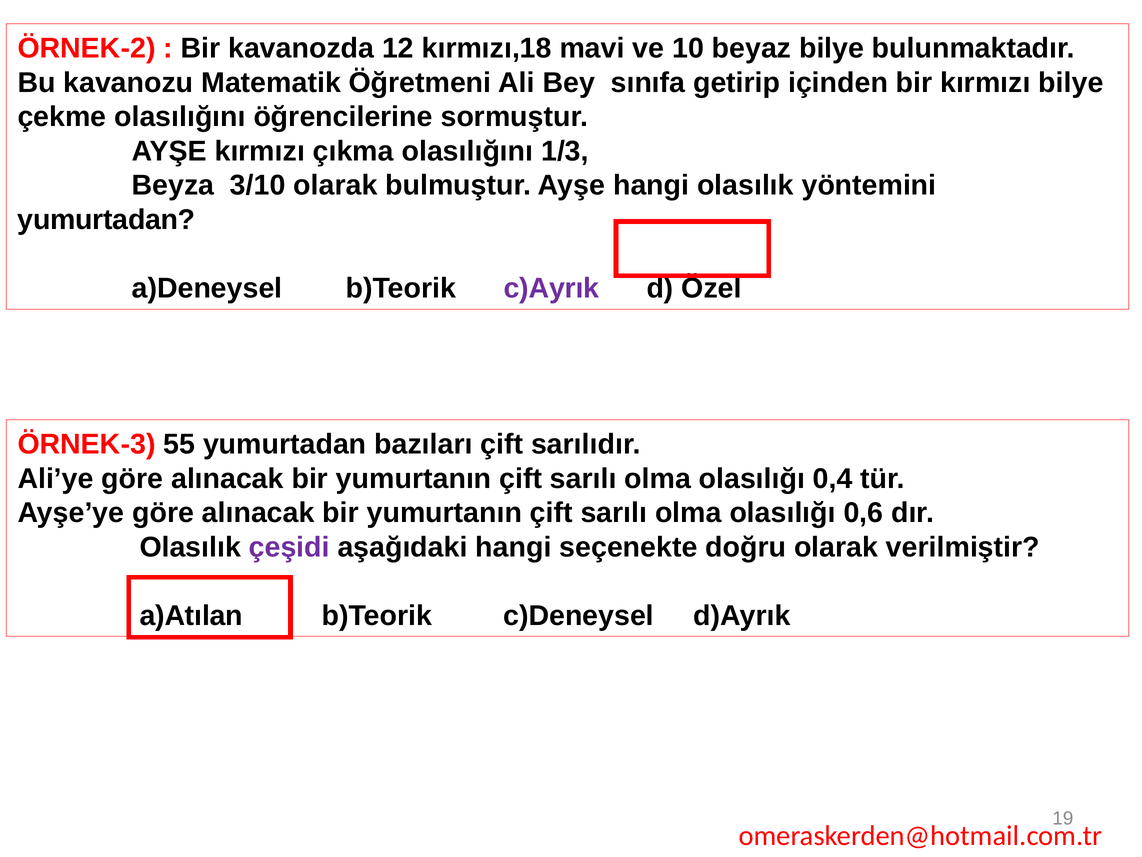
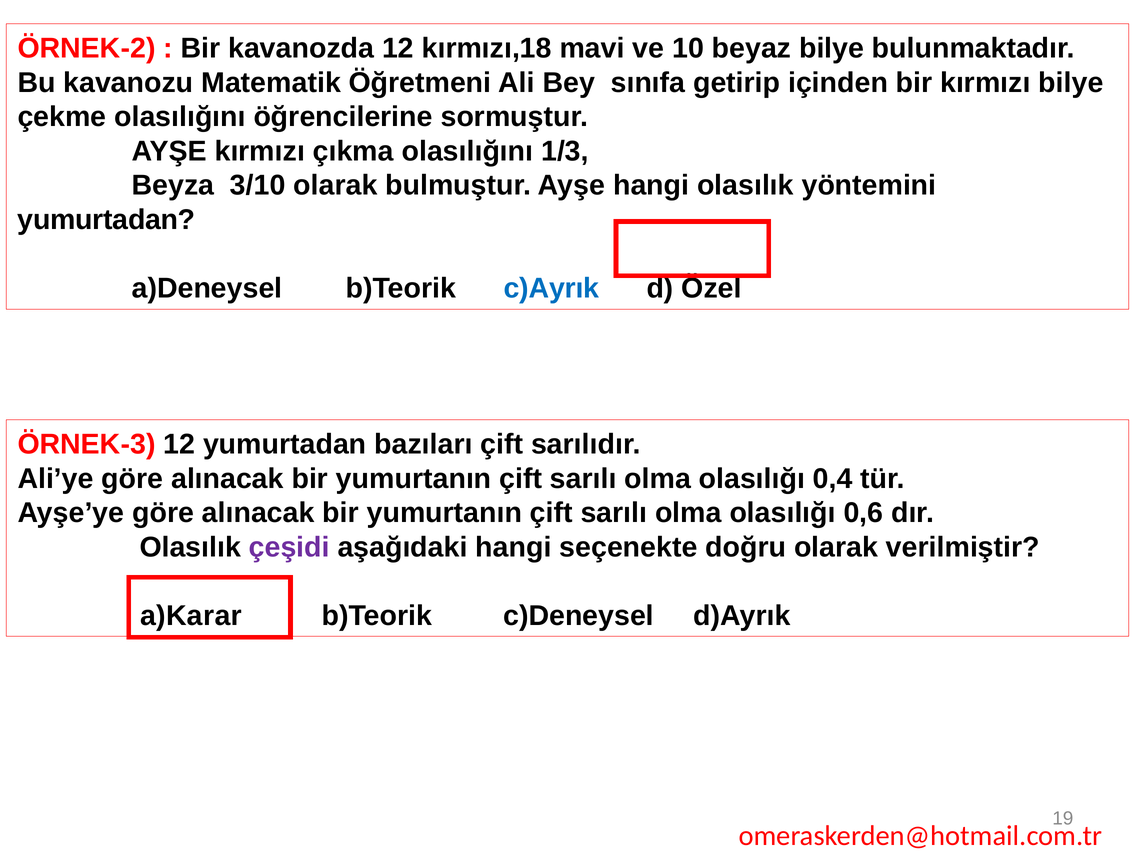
c)Ayrık colour: purple -> blue
ÖRNEK-3 55: 55 -> 12
a)Atılan: a)Atılan -> a)Karar
